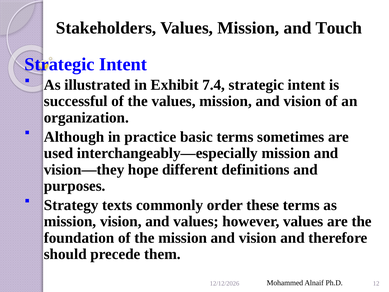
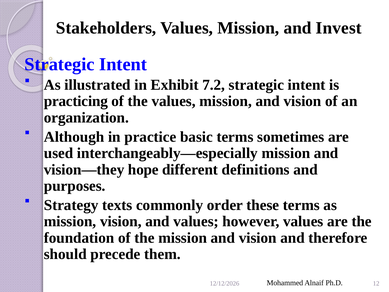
Touch: Touch -> Invest
7.4: 7.4 -> 7.2
successful: successful -> practicing
